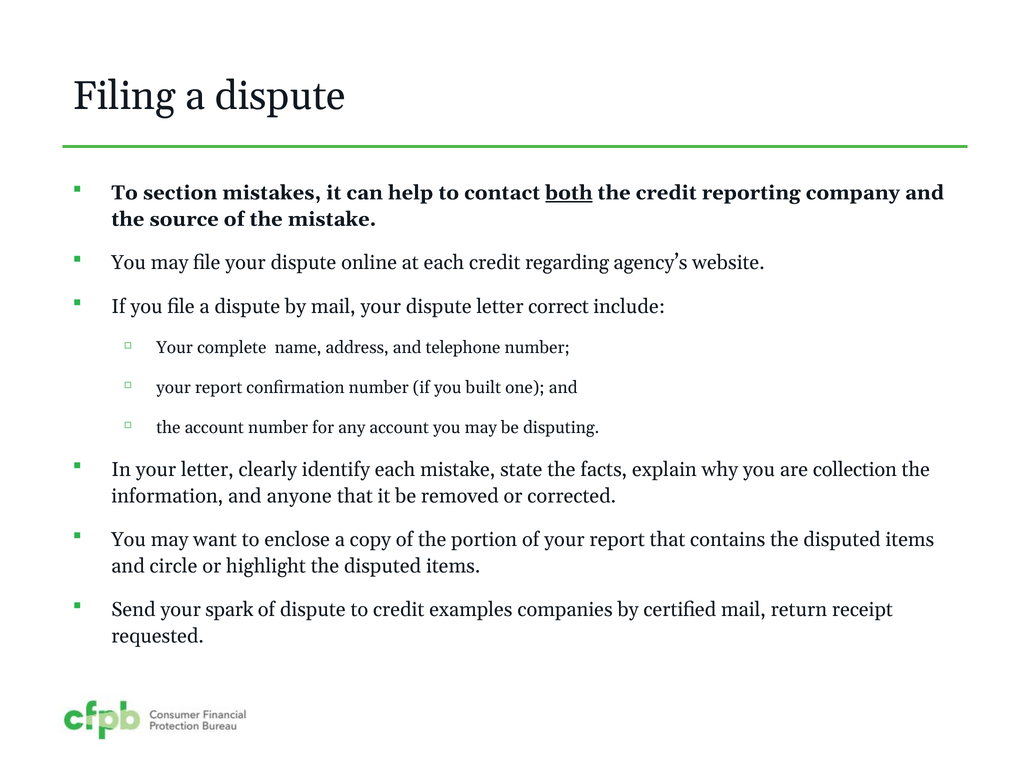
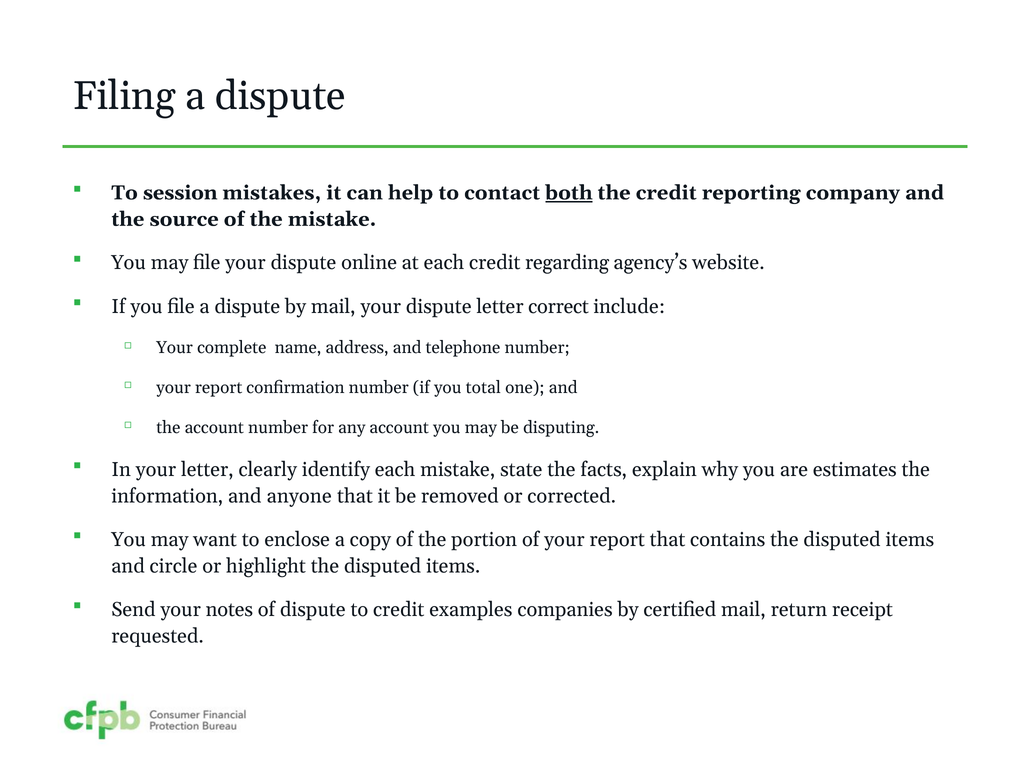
section: section -> session
built: built -> total
collection: collection -> estimates
spark: spark -> notes
